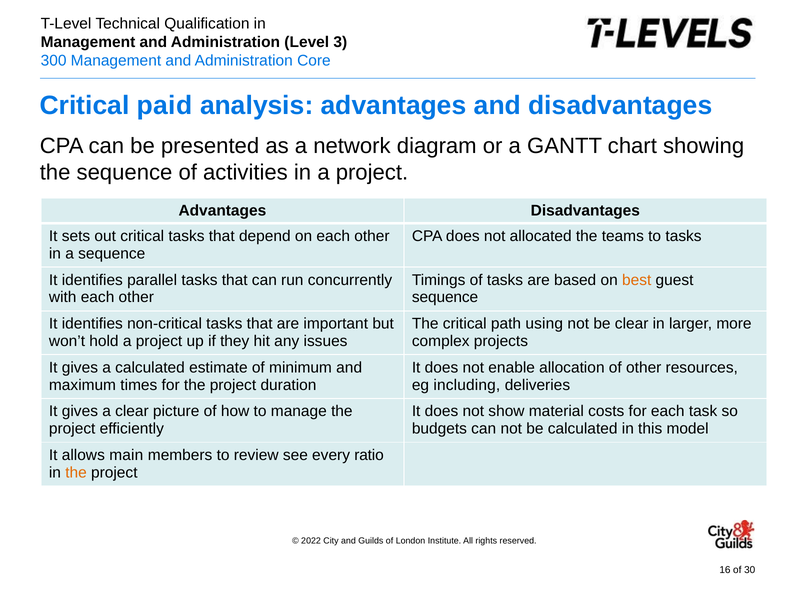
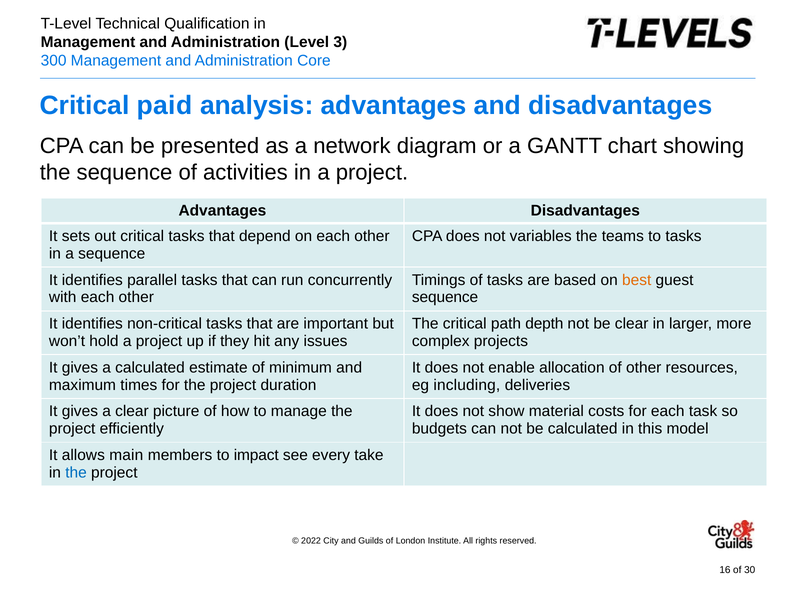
allocated: allocated -> variables
using: using -> depth
review: review -> impact
ratio: ratio -> take
the at (76, 473) colour: orange -> blue
